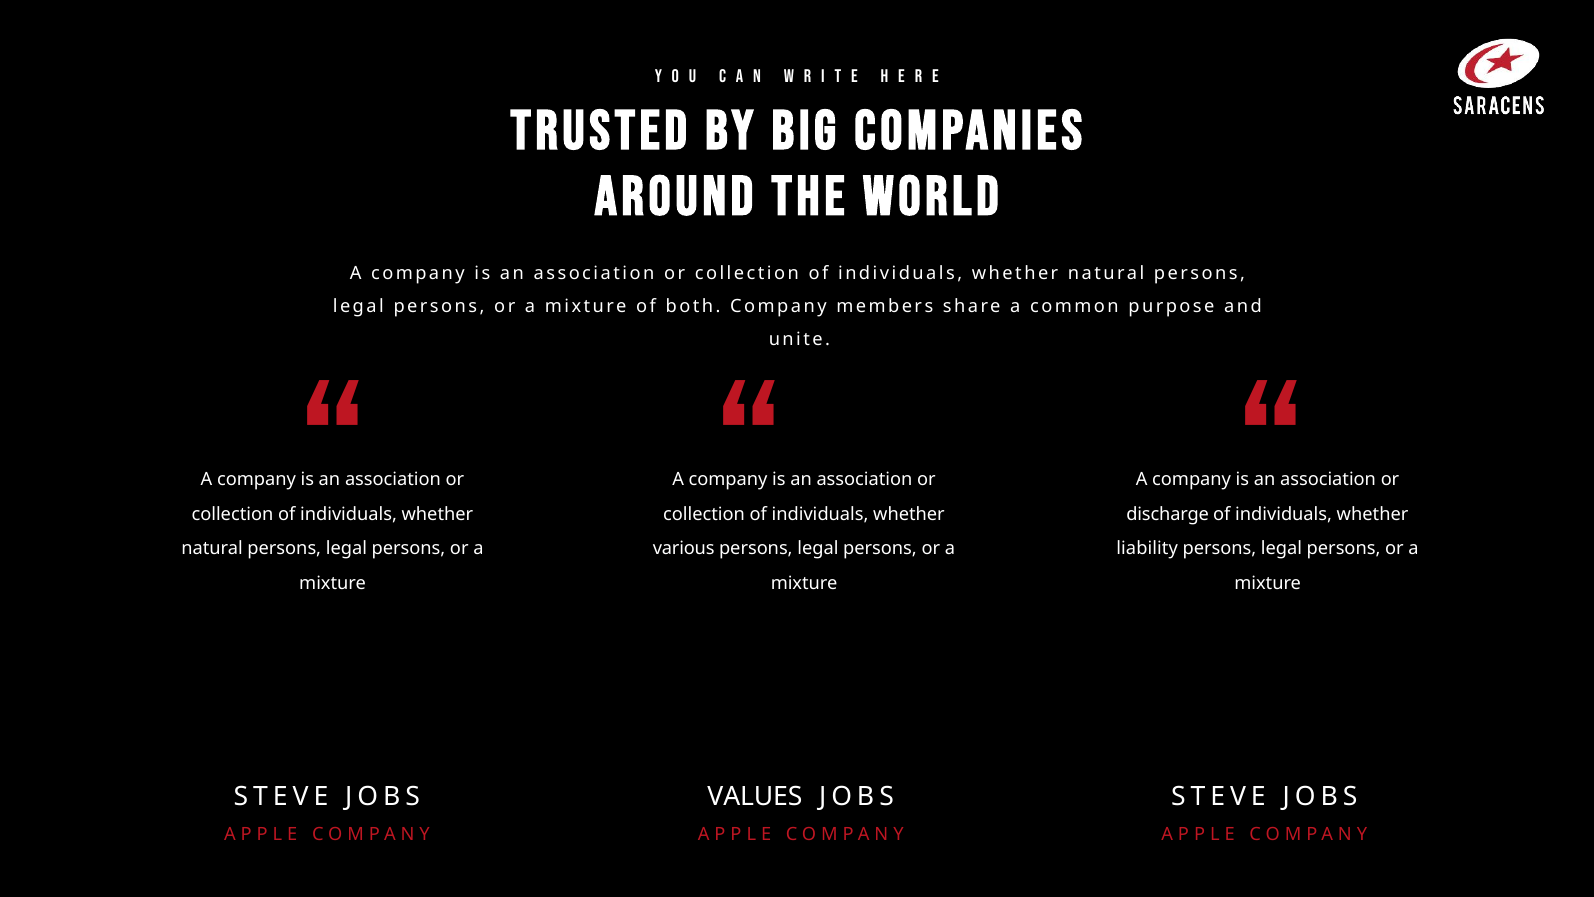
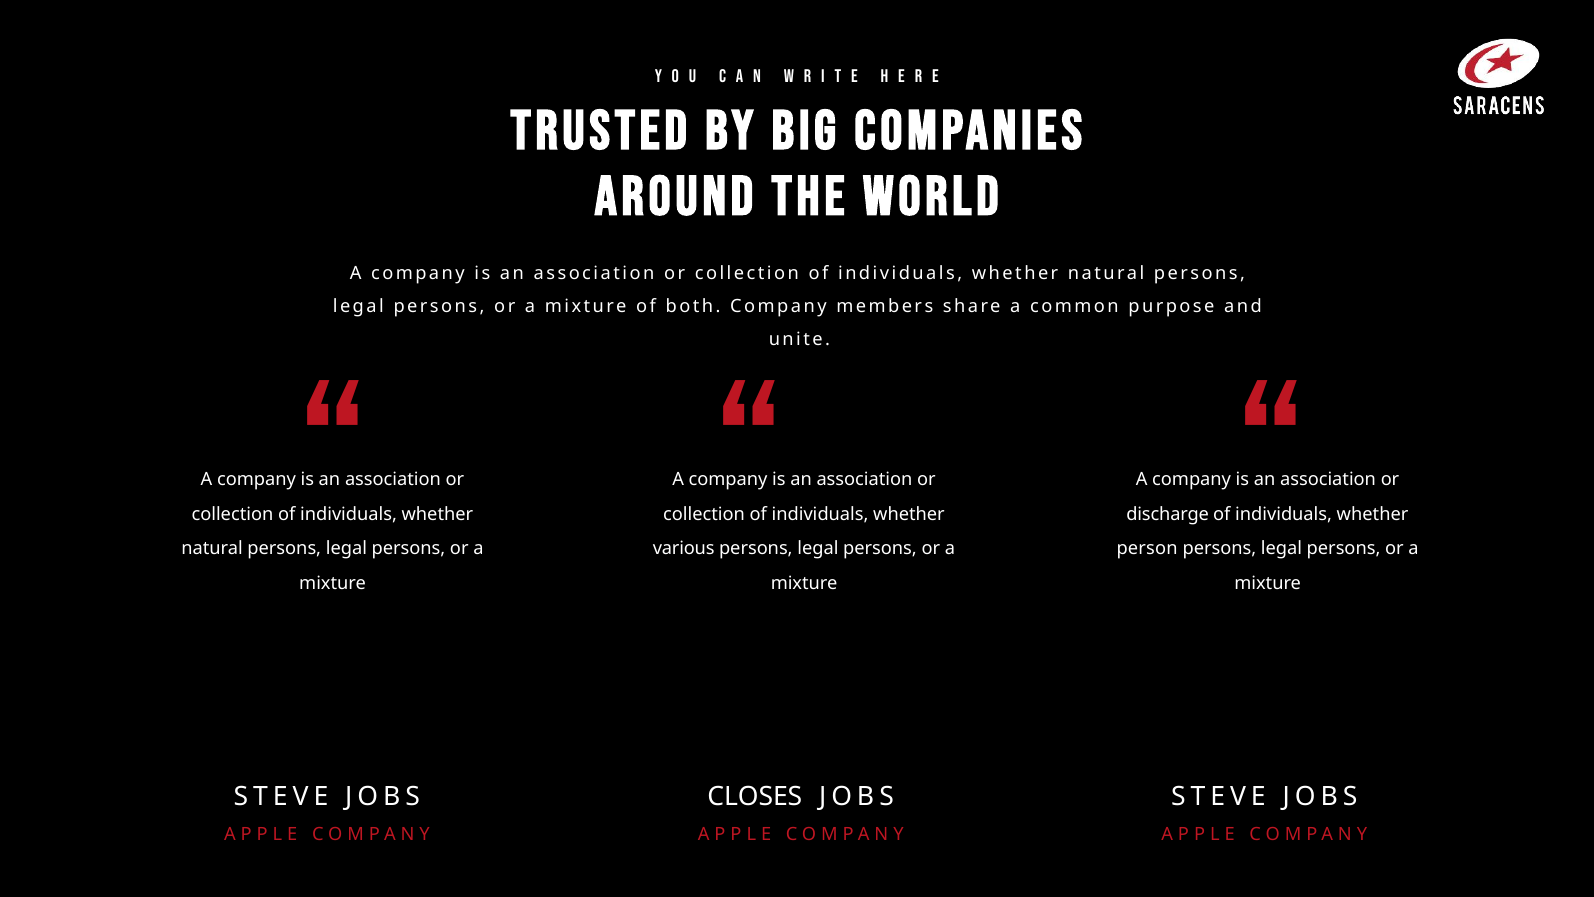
liability: liability -> person
VALUES: VALUES -> CLOSES
